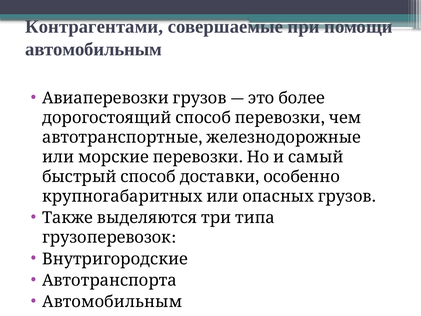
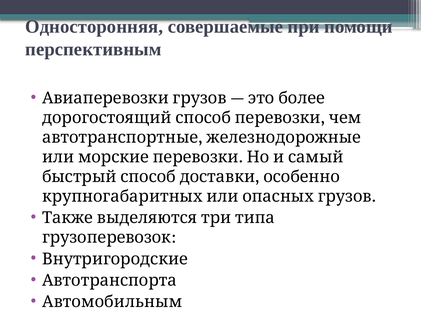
Контрагентами: Контрагентами -> Односторонняя
автомобильным at (94, 49): автомобильным -> перспективным
